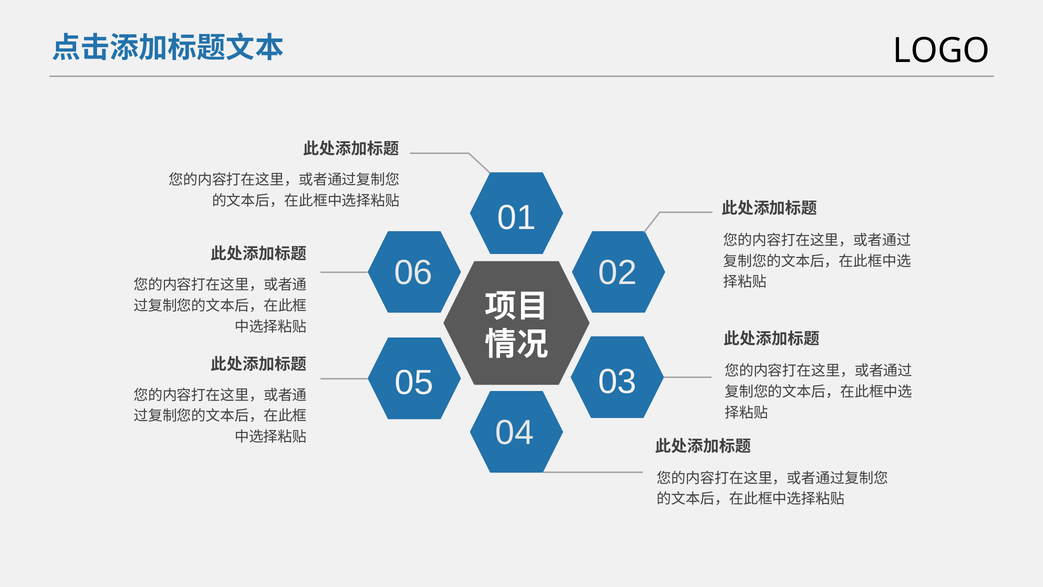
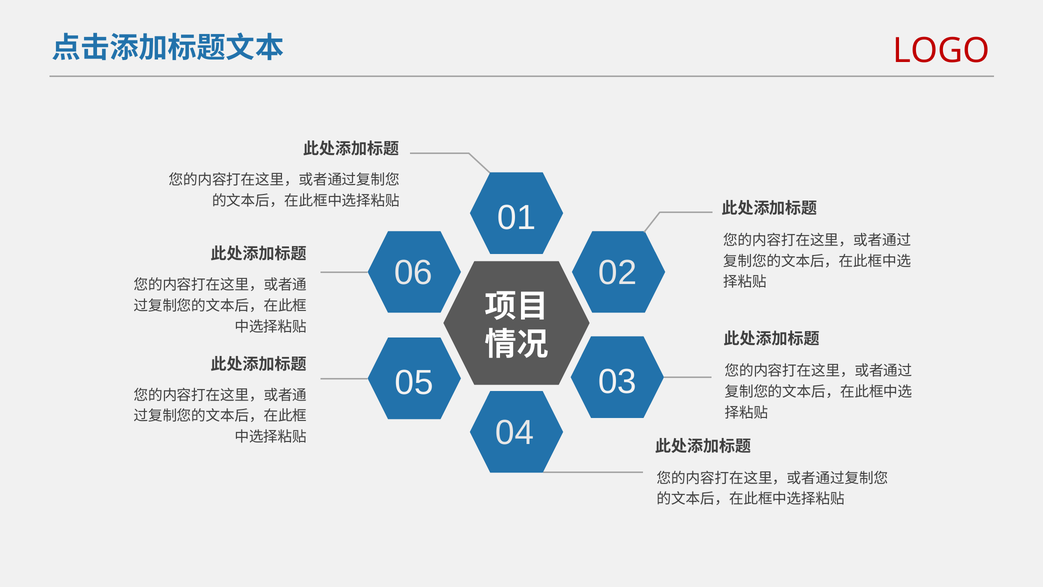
LOGO colour: black -> red
